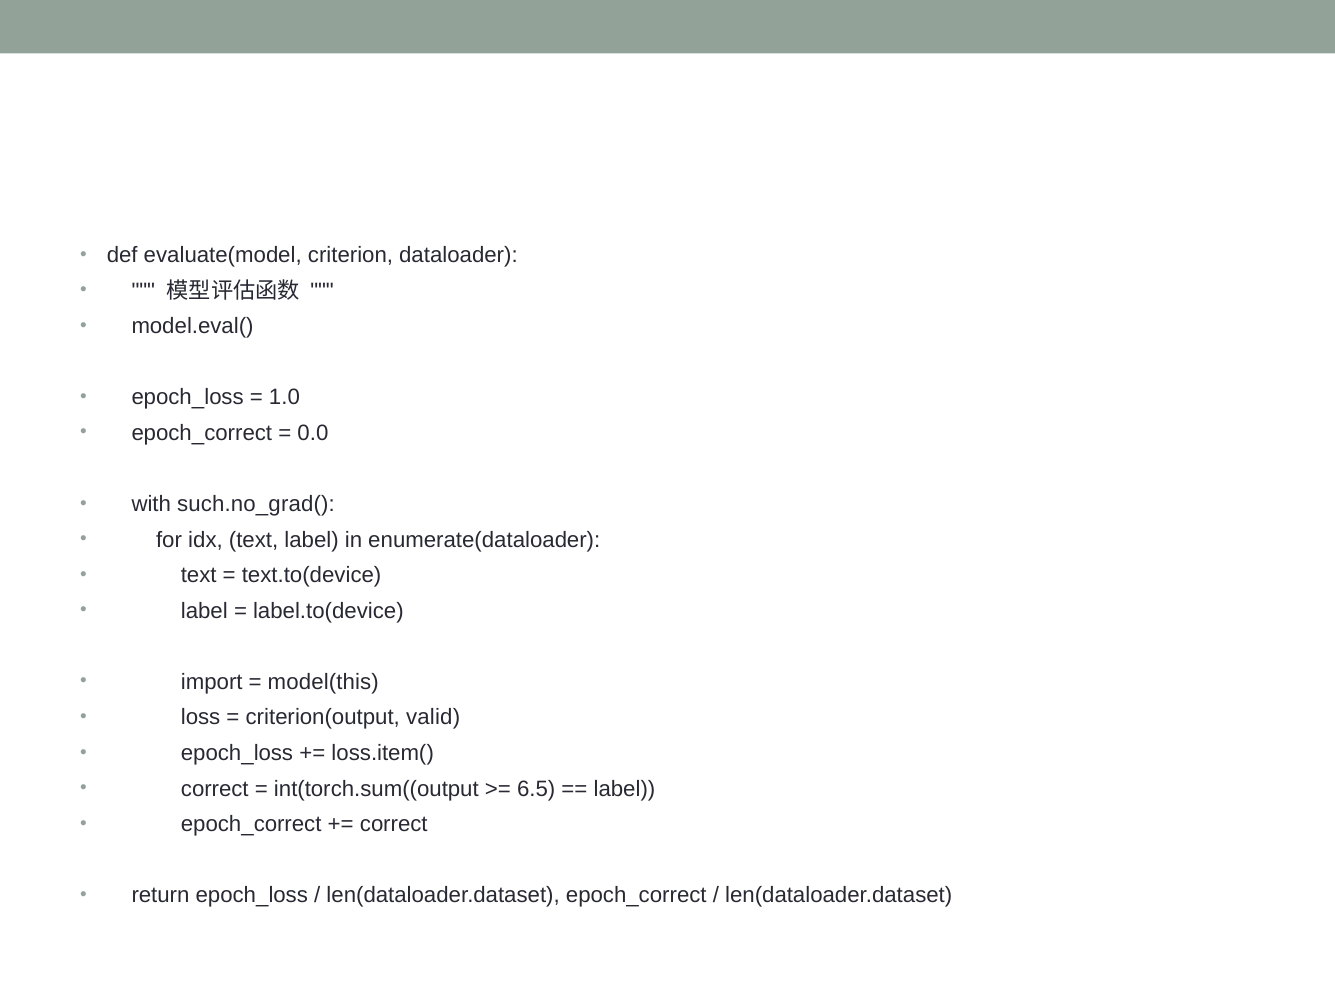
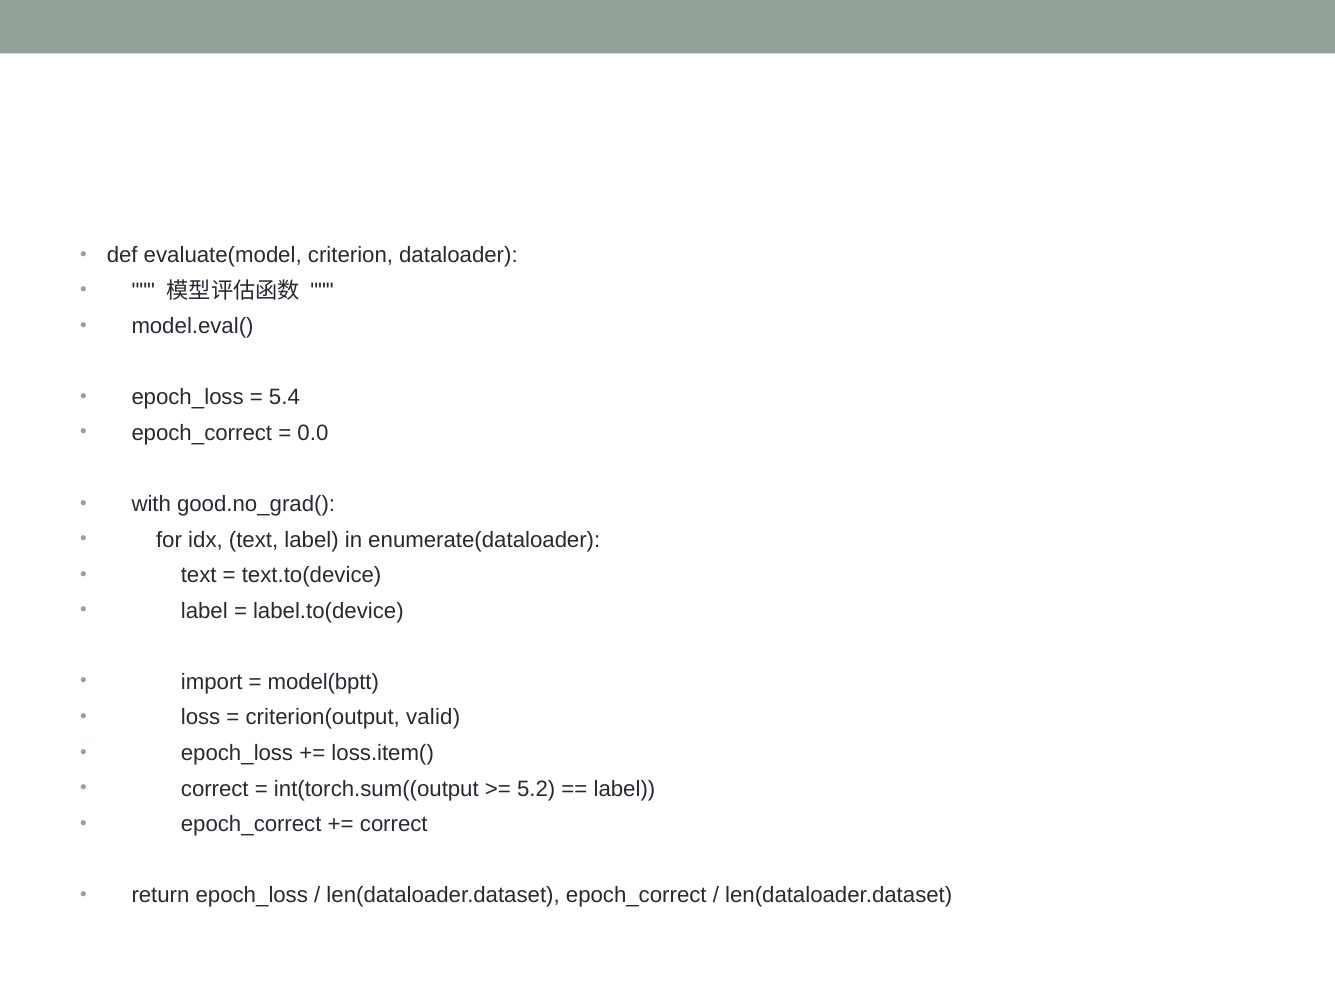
1.0: 1.0 -> 5.4
such.no_grad(: such.no_grad( -> good.no_grad(
model(this: model(this -> model(bptt
6.5: 6.5 -> 5.2
